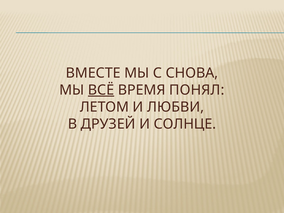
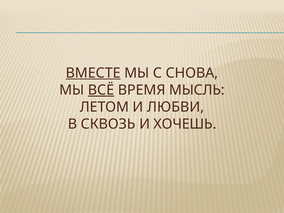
ВМЕСТЕ underline: none -> present
ПОНЯЛ: ПОНЯЛ -> МЫСЛЬ
ДРУЗЕЙ: ДРУЗЕЙ -> СКВОЗЬ
СОЛНЦЕ: СОЛНЦЕ -> ХОЧЕШЬ
